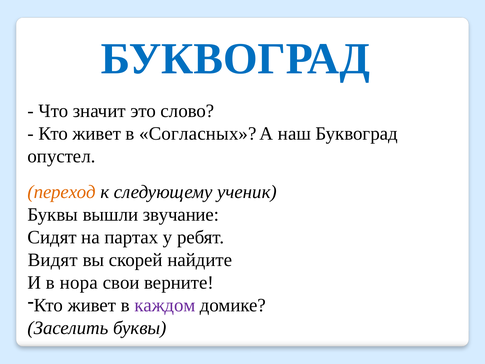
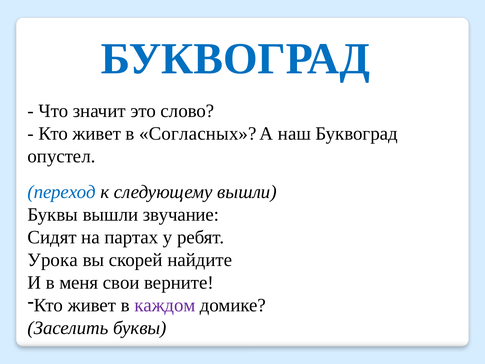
переход colour: orange -> blue
следующему ученик: ученик -> вышли
Видят: Видят -> Урока
нора: нора -> меня
